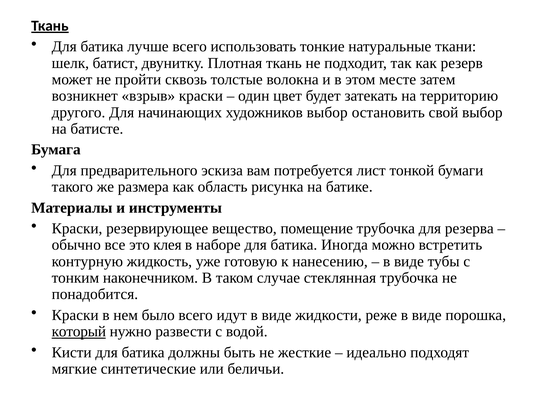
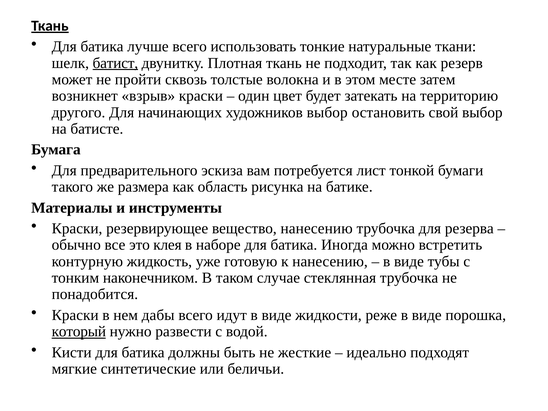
батист underline: none -> present
вещество помещение: помещение -> нанесению
было: было -> дабы
